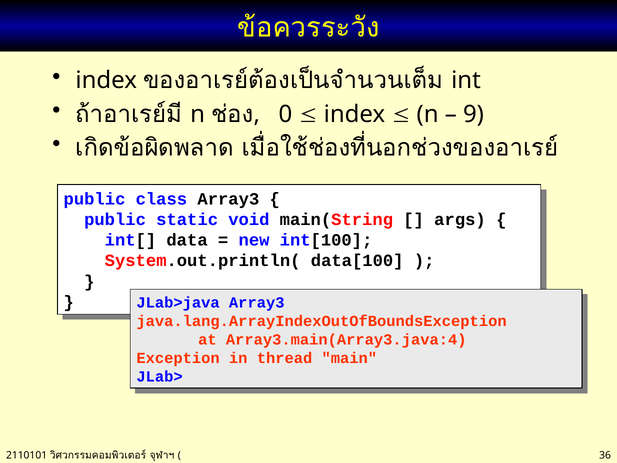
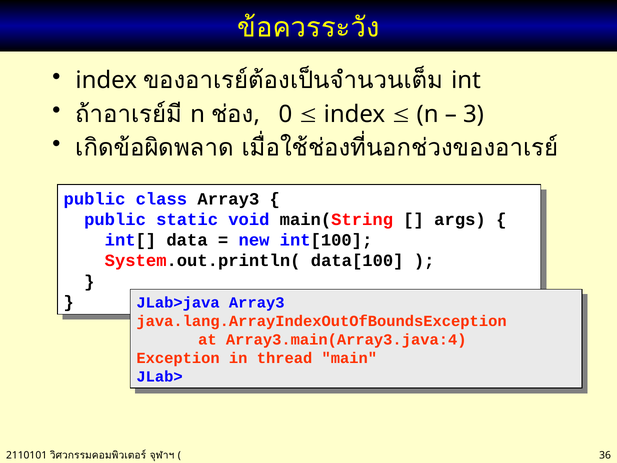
9: 9 -> 3
